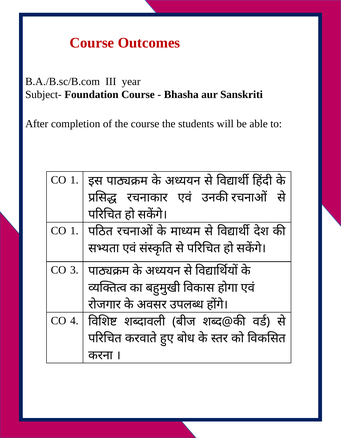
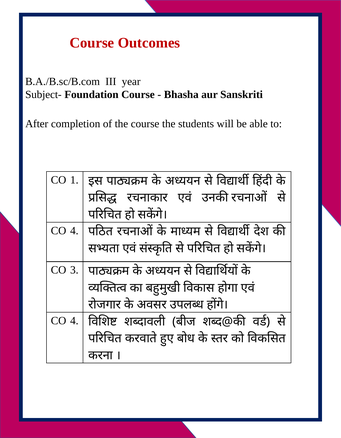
1 at (74, 231): 1 -> 4
